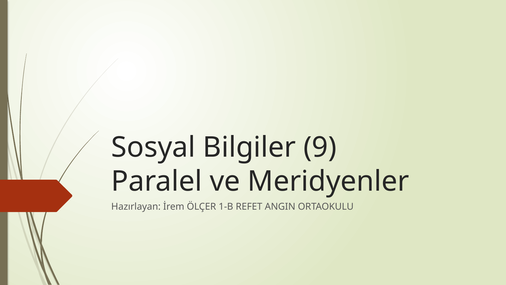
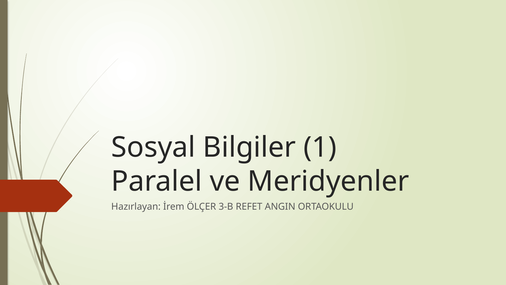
9: 9 -> 1
1-B: 1-B -> 3-B
